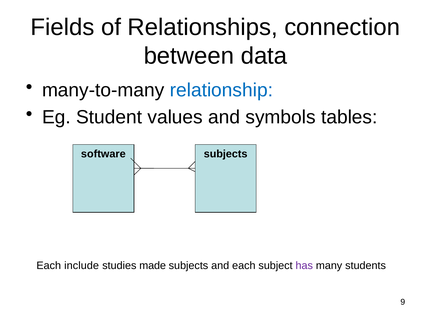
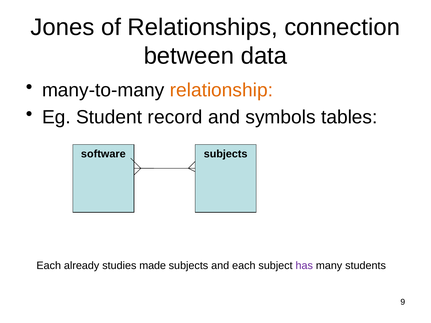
Fields: Fields -> Jones
relationship colour: blue -> orange
values: values -> record
include: include -> already
